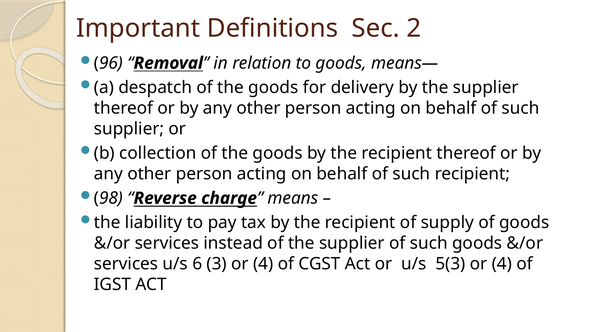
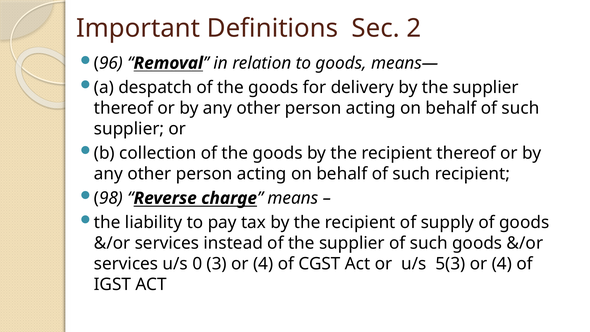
6: 6 -> 0
